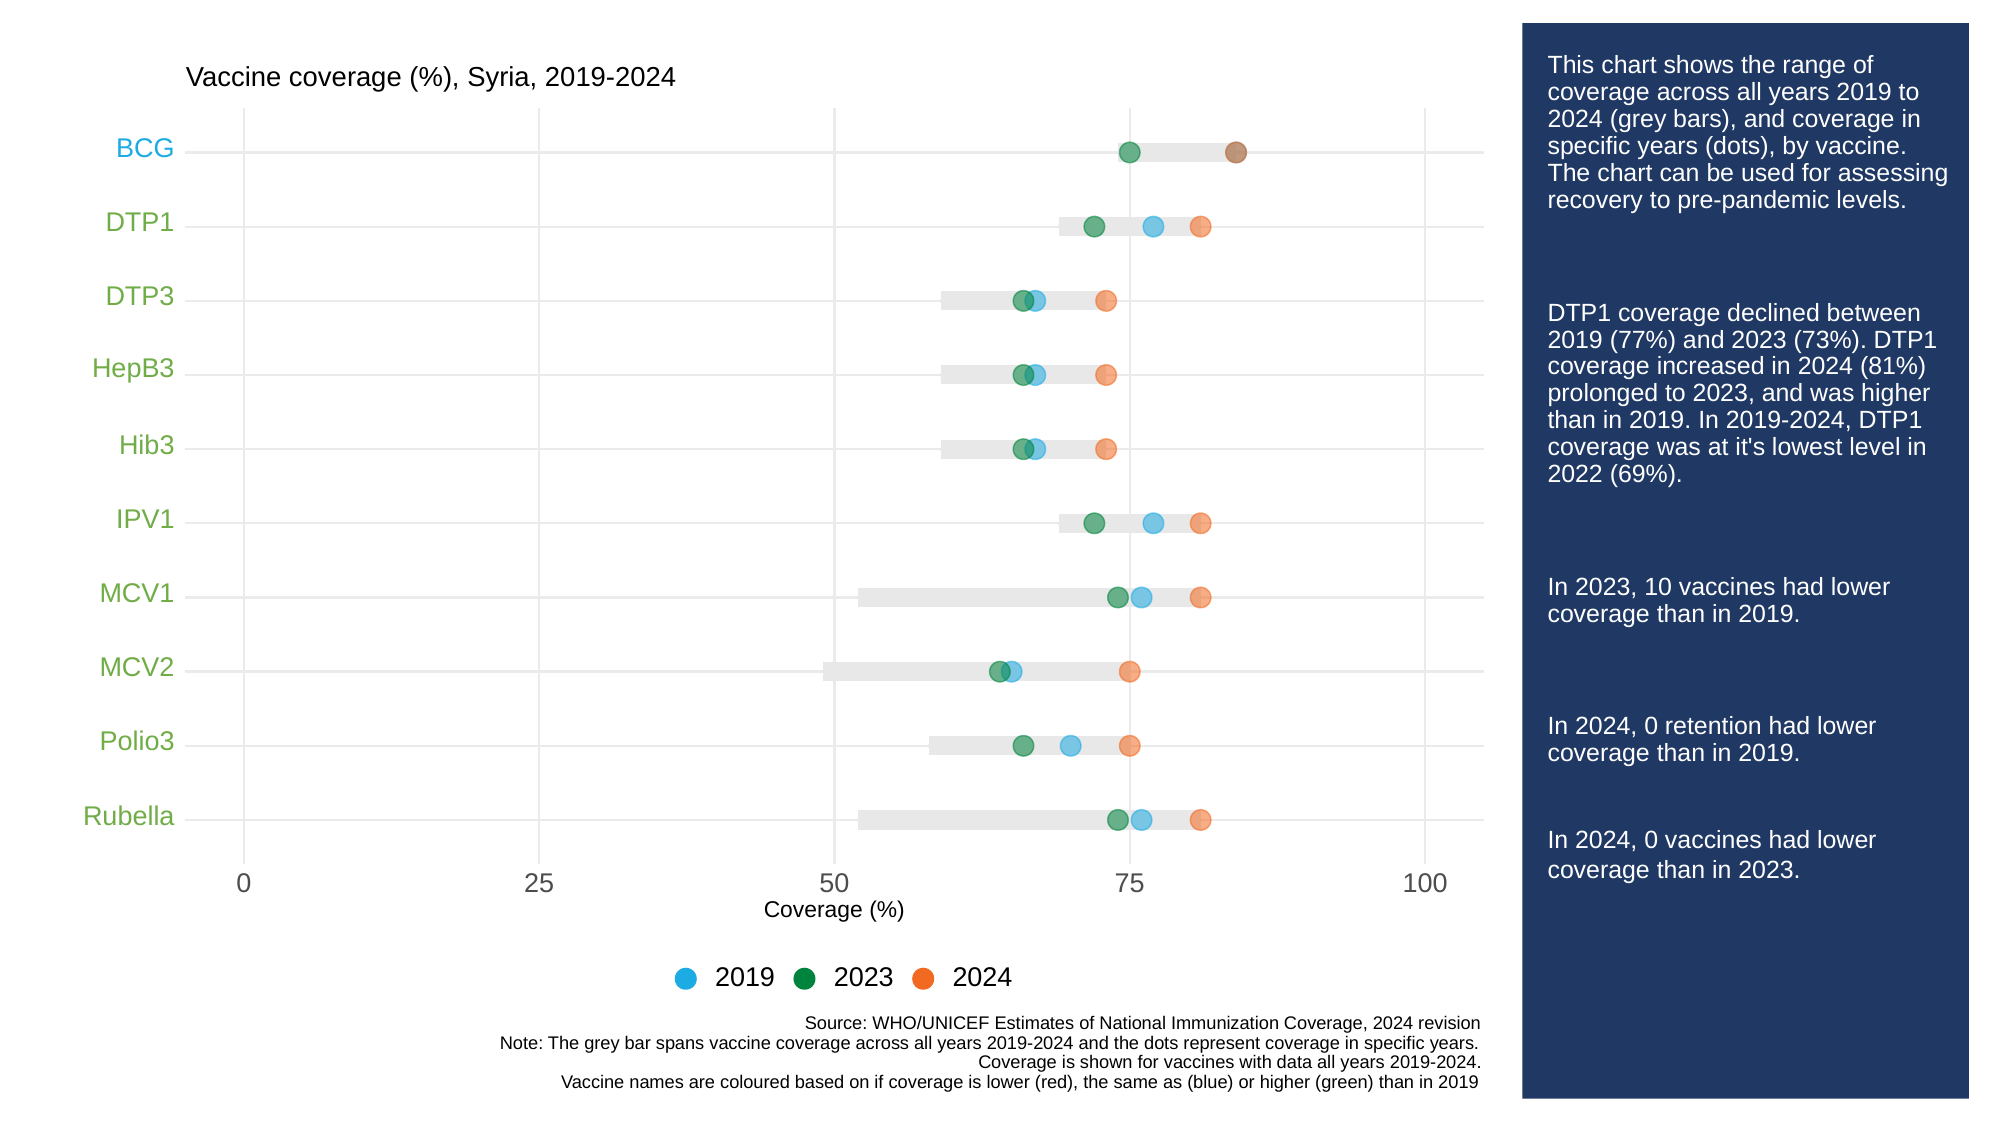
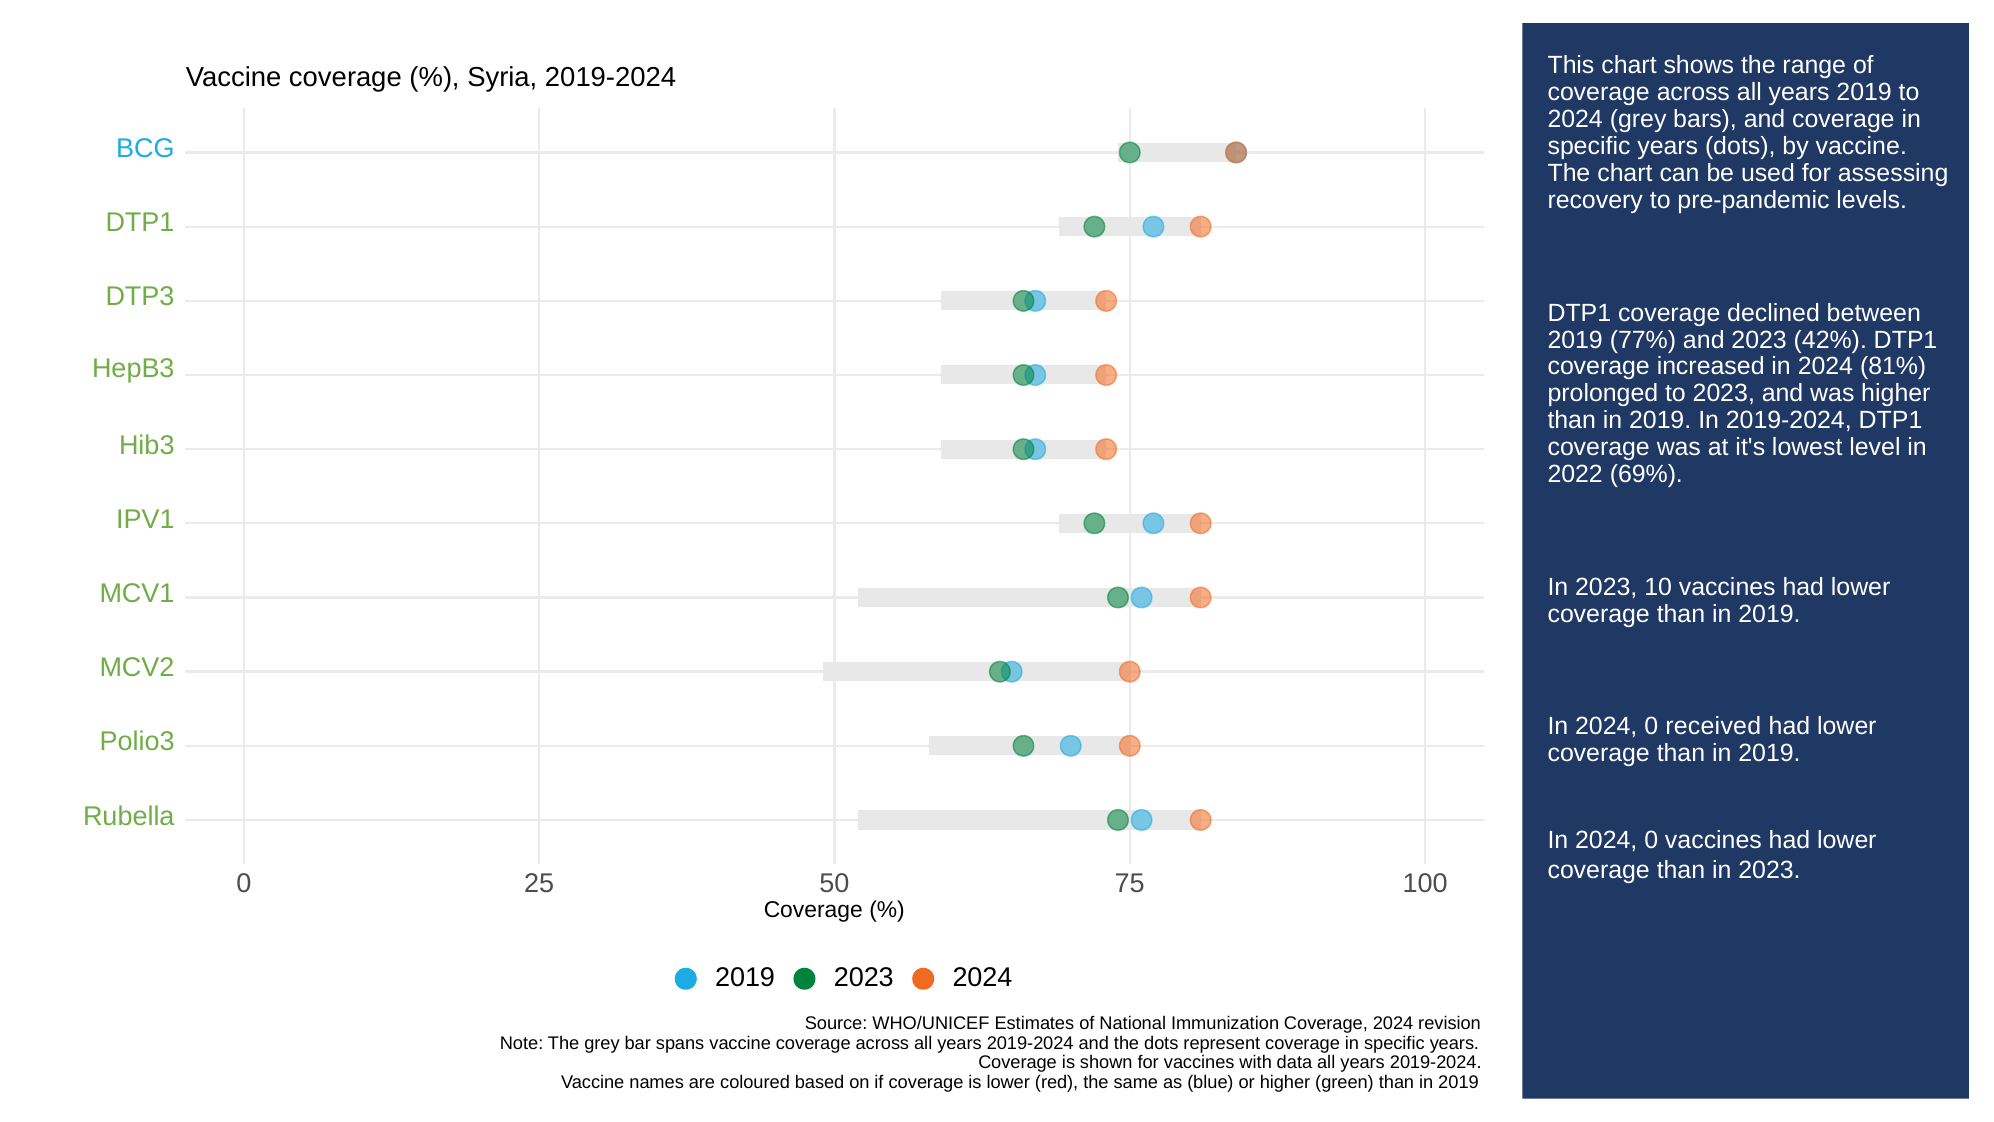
73%: 73% -> 42%
retention: retention -> received
